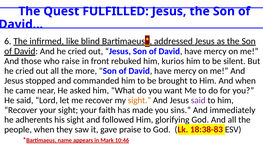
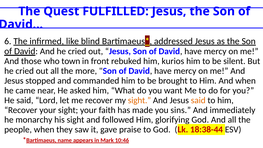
raise: raise -> town
said at (198, 100) colour: purple -> orange
adherents: adherents -> monarchy
18:38-83: 18:38-83 -> 18:38-44
